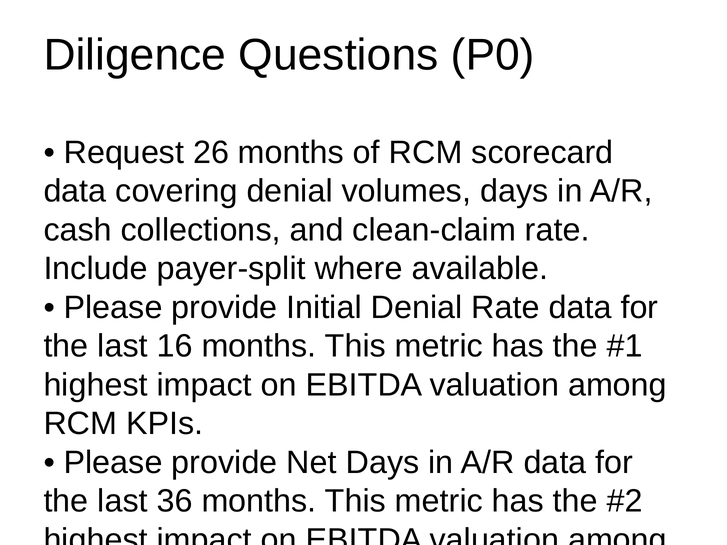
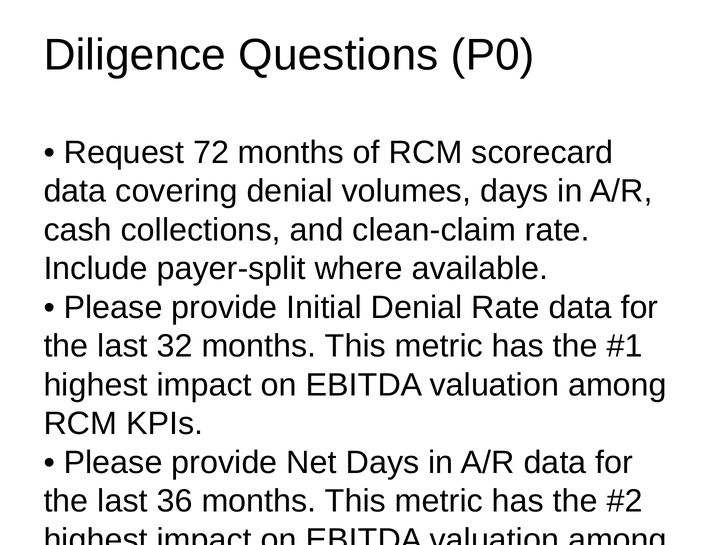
26: 26 -> 72
16: 16 -> 32
